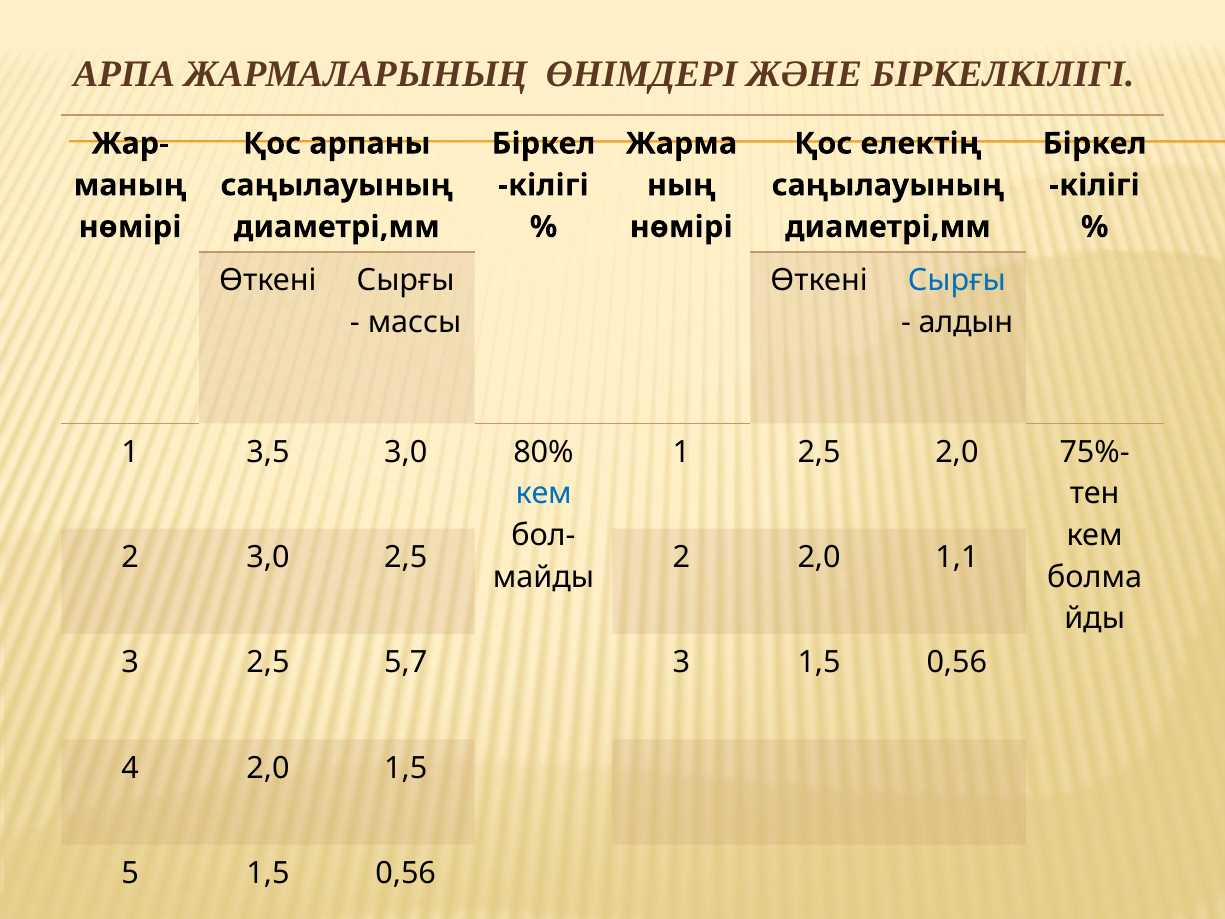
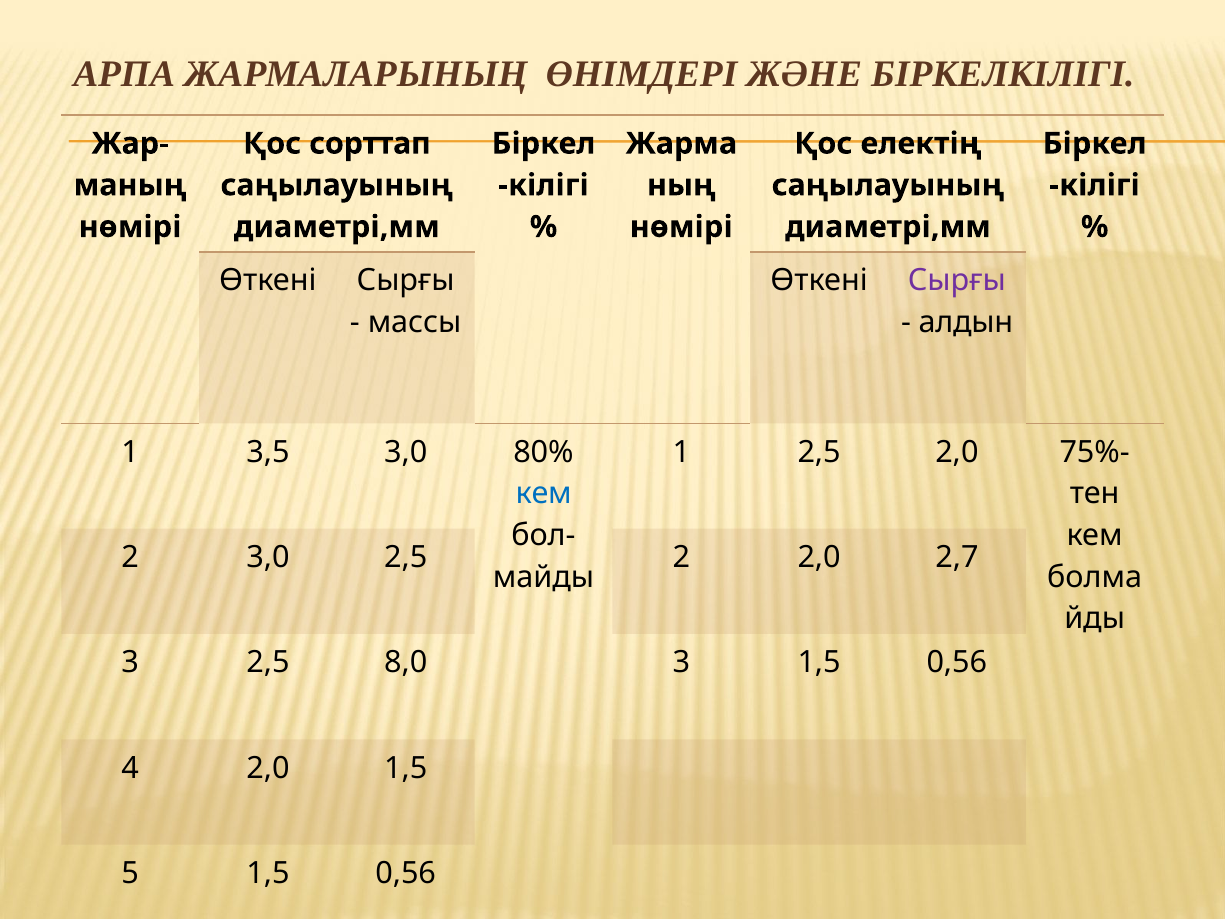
арпаны: арпаны -> сорттап
Сырғы at (957, 281) colour: blue -> purple
1,1: 1,1 -> 2,7
5,7: 5,7 -> 8,0
